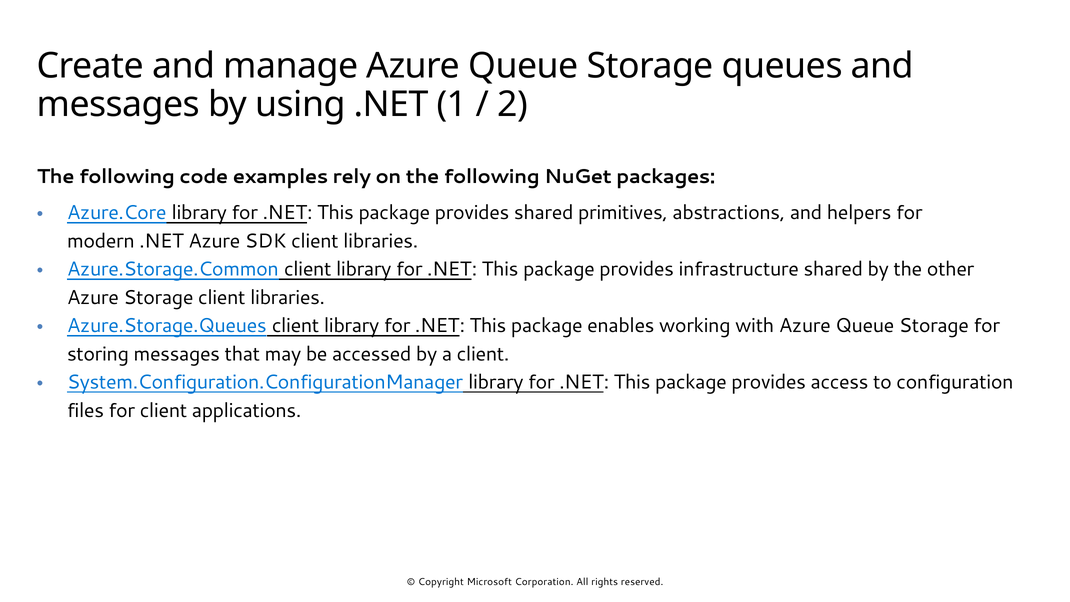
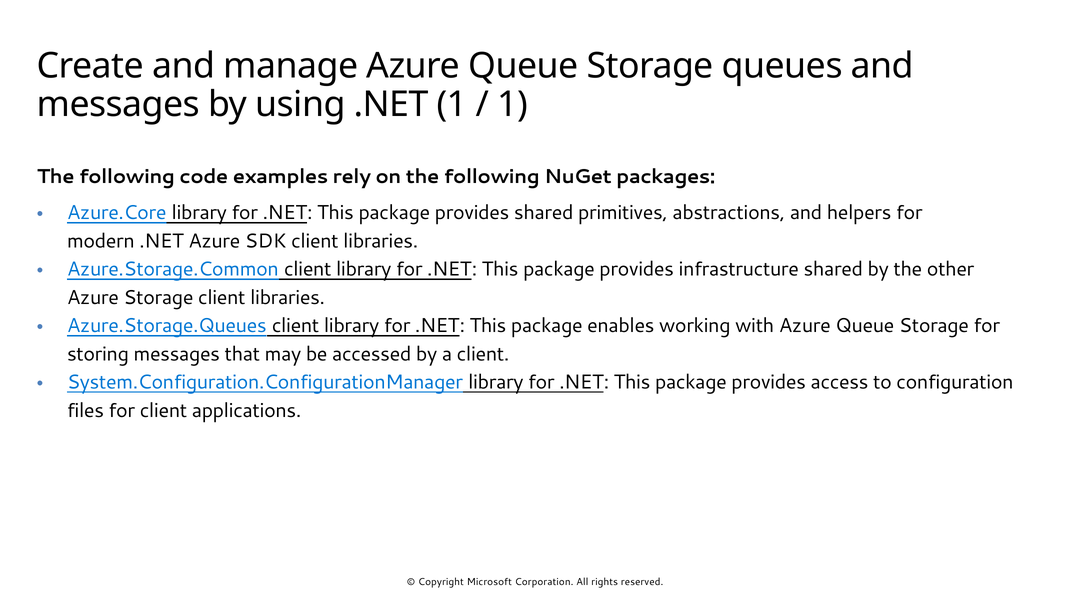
2 at (513, 104): 2 -> 1
